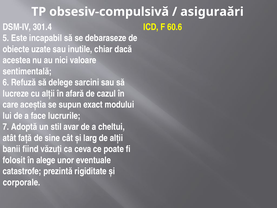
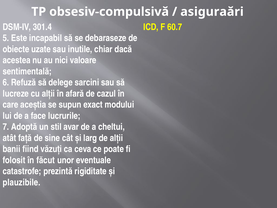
60.6: 60.6 -> 60.7
alege: alege -> făcut
corporale: corporale -> plauzibile
